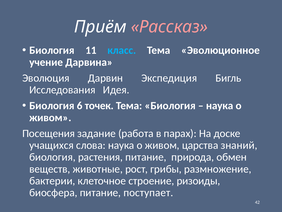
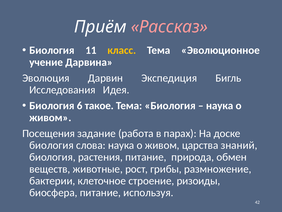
класс colour: light blue -> yellow
точек: точек -> такое
учащихся at (51, 145): учащихся -> биология
поступает: поступает -> используя
